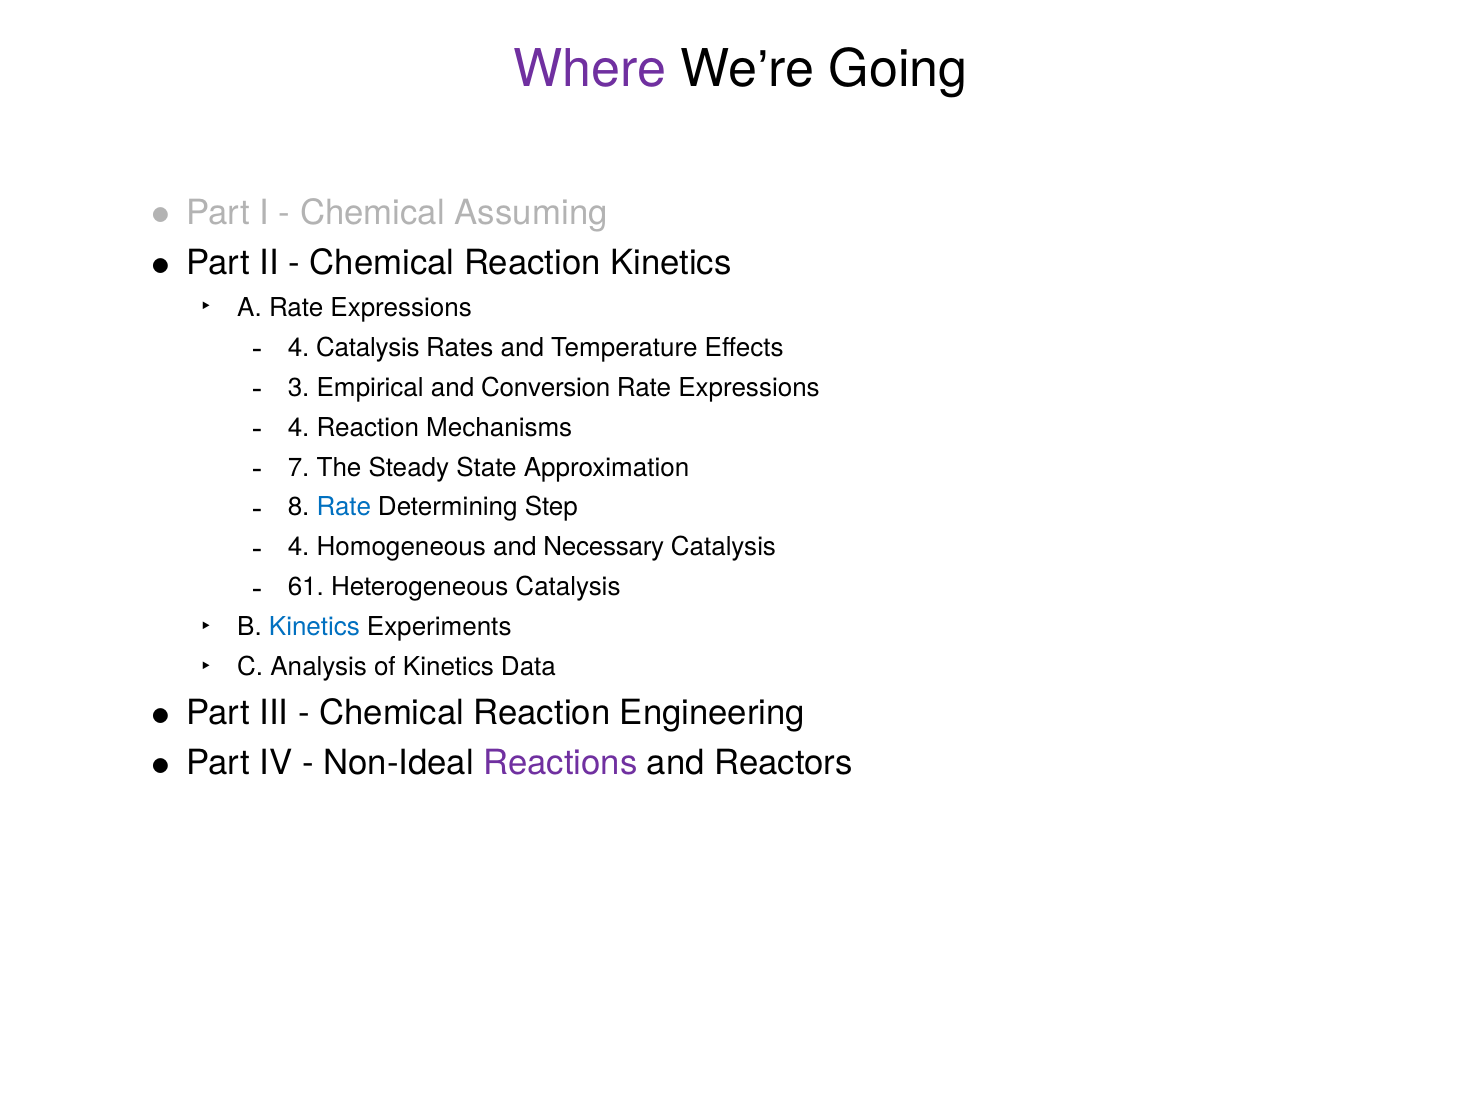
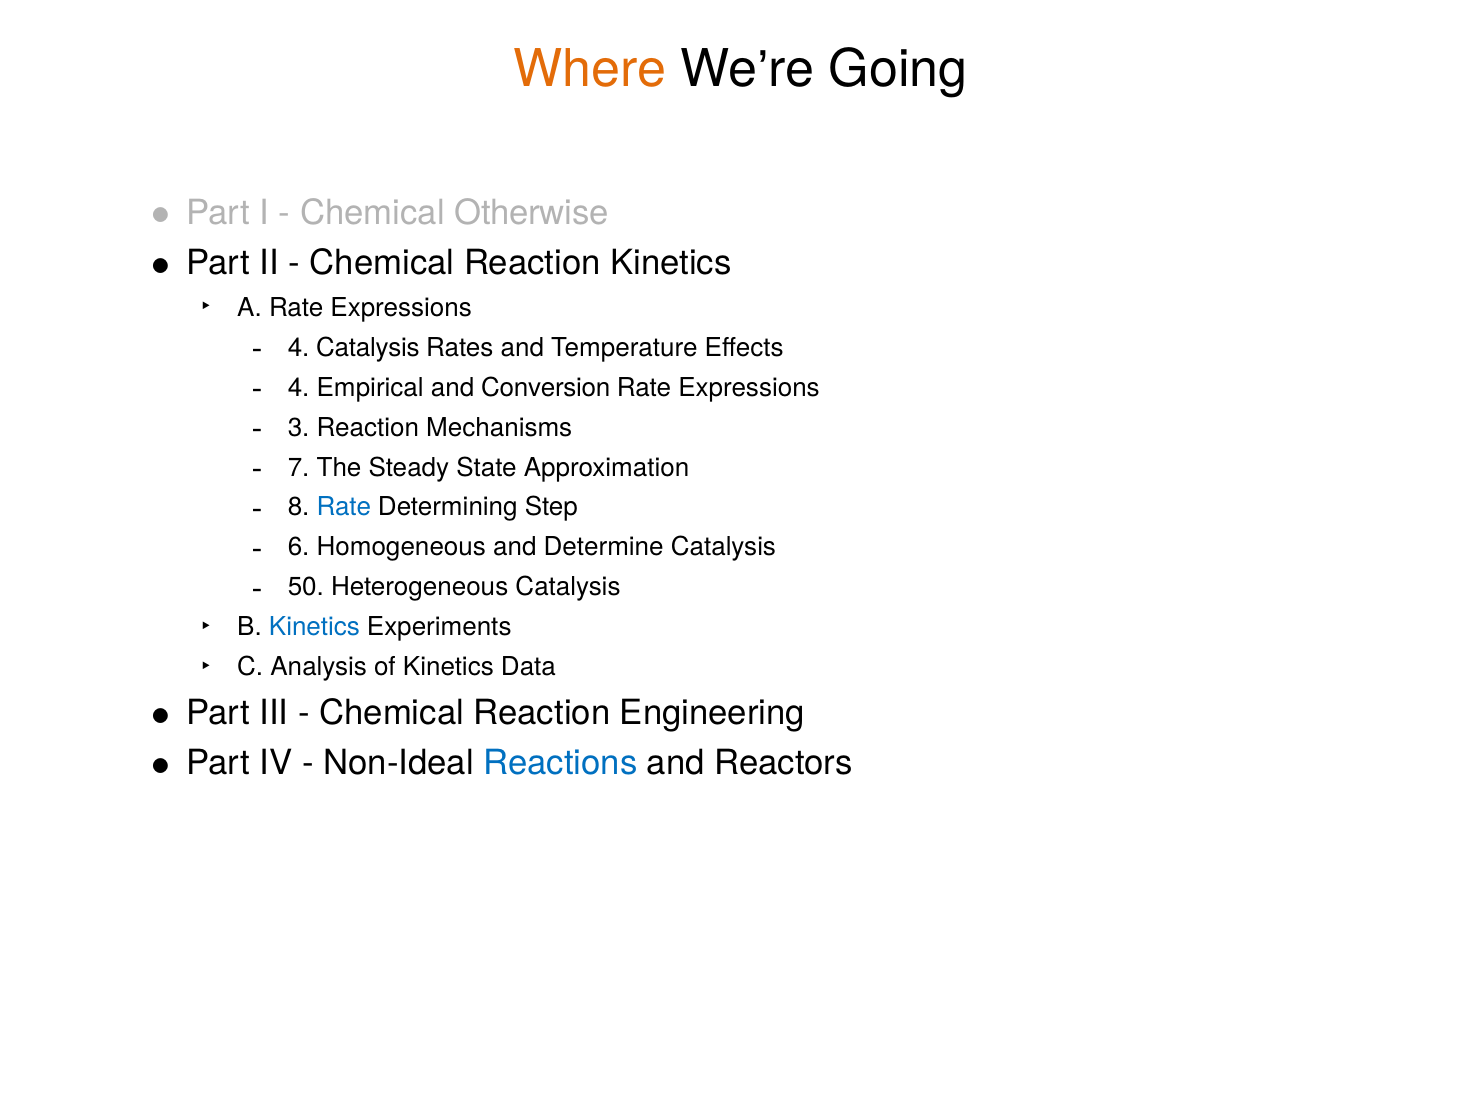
Where colour: purple -> orange
Assuming: Assuming -> Otherwise
3 at (299, 387): 3 -> 4
4 at (299, 427): 4 -> 3
4 at (299, 547): 4 -> 6
Necessary: Necessary -> Determine
61: 61 -> 50
Reactions colour: purple -> blue
